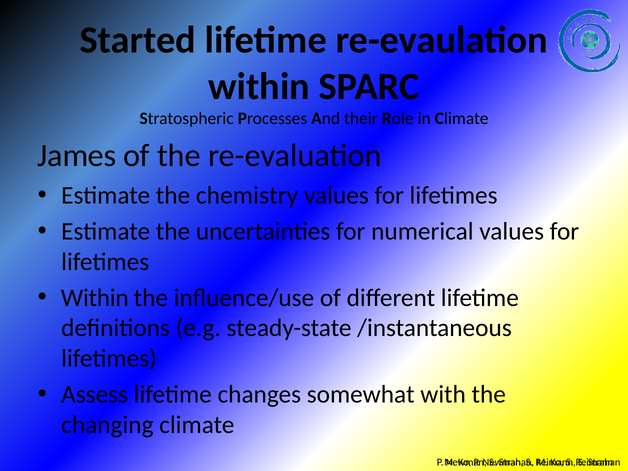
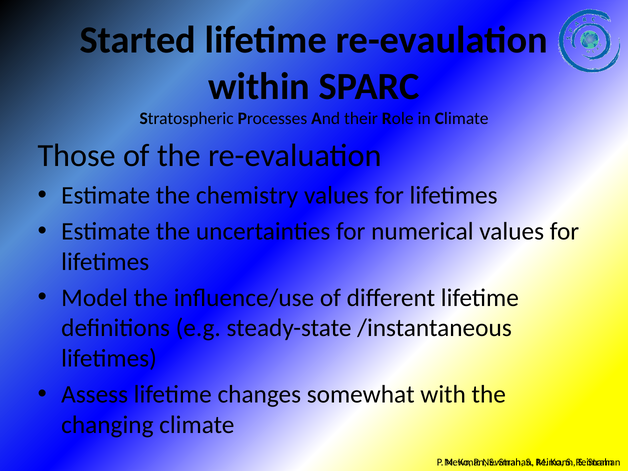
James: James -> Those
Within at (95, 298): Within -> Model
